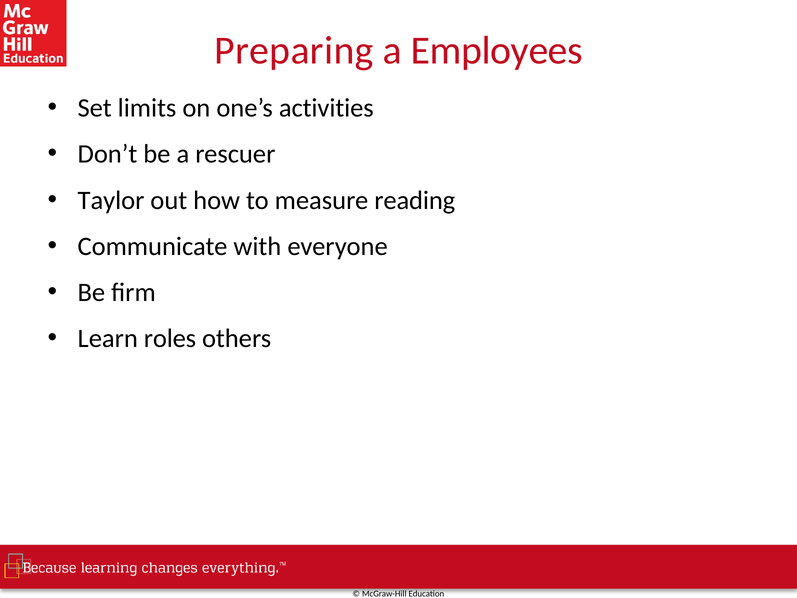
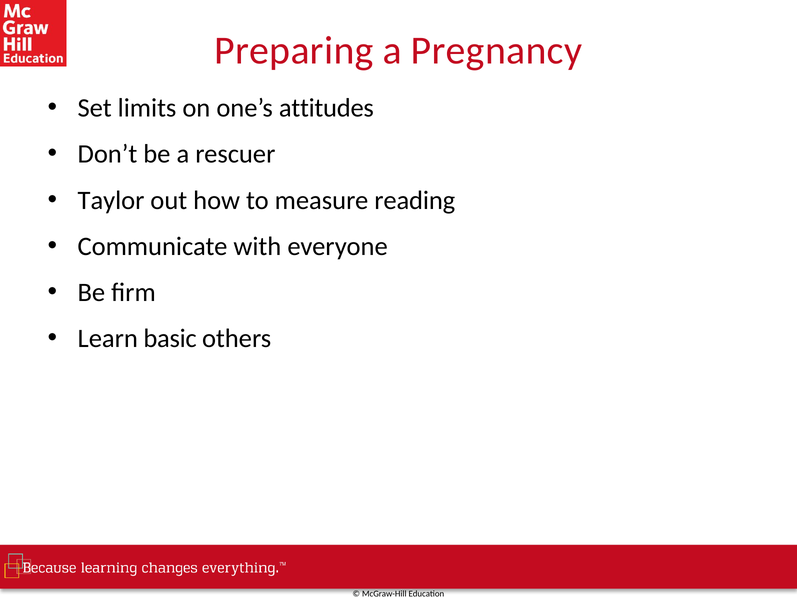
Employees: Employees -> Pregnancy
activities: activities -> attitudes
roles: roles -> basic
